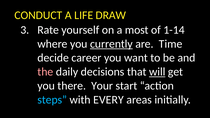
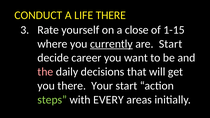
LIFE DRAW: DRAW -> THERE
most: most -> close
1-14: 1-14 -> 1-15
are Time: Time -> Start
will underline: present -> none
steps colour: light blue -> light green
